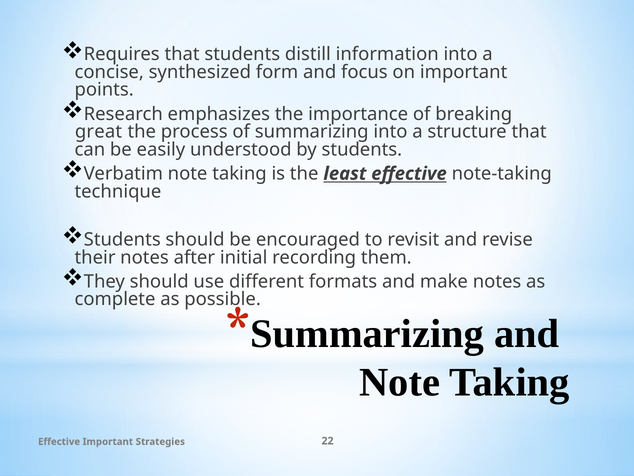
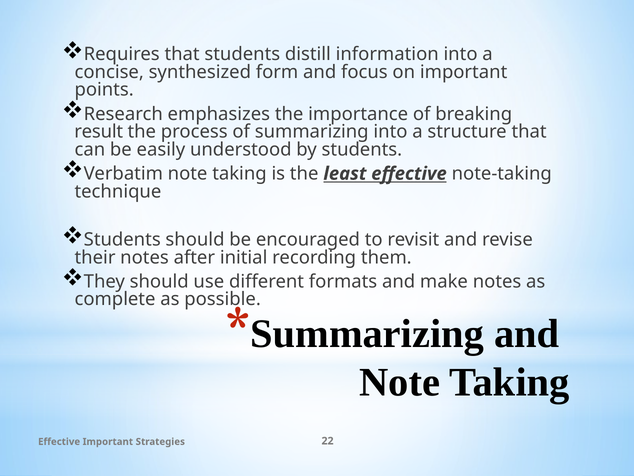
great: great -> result
